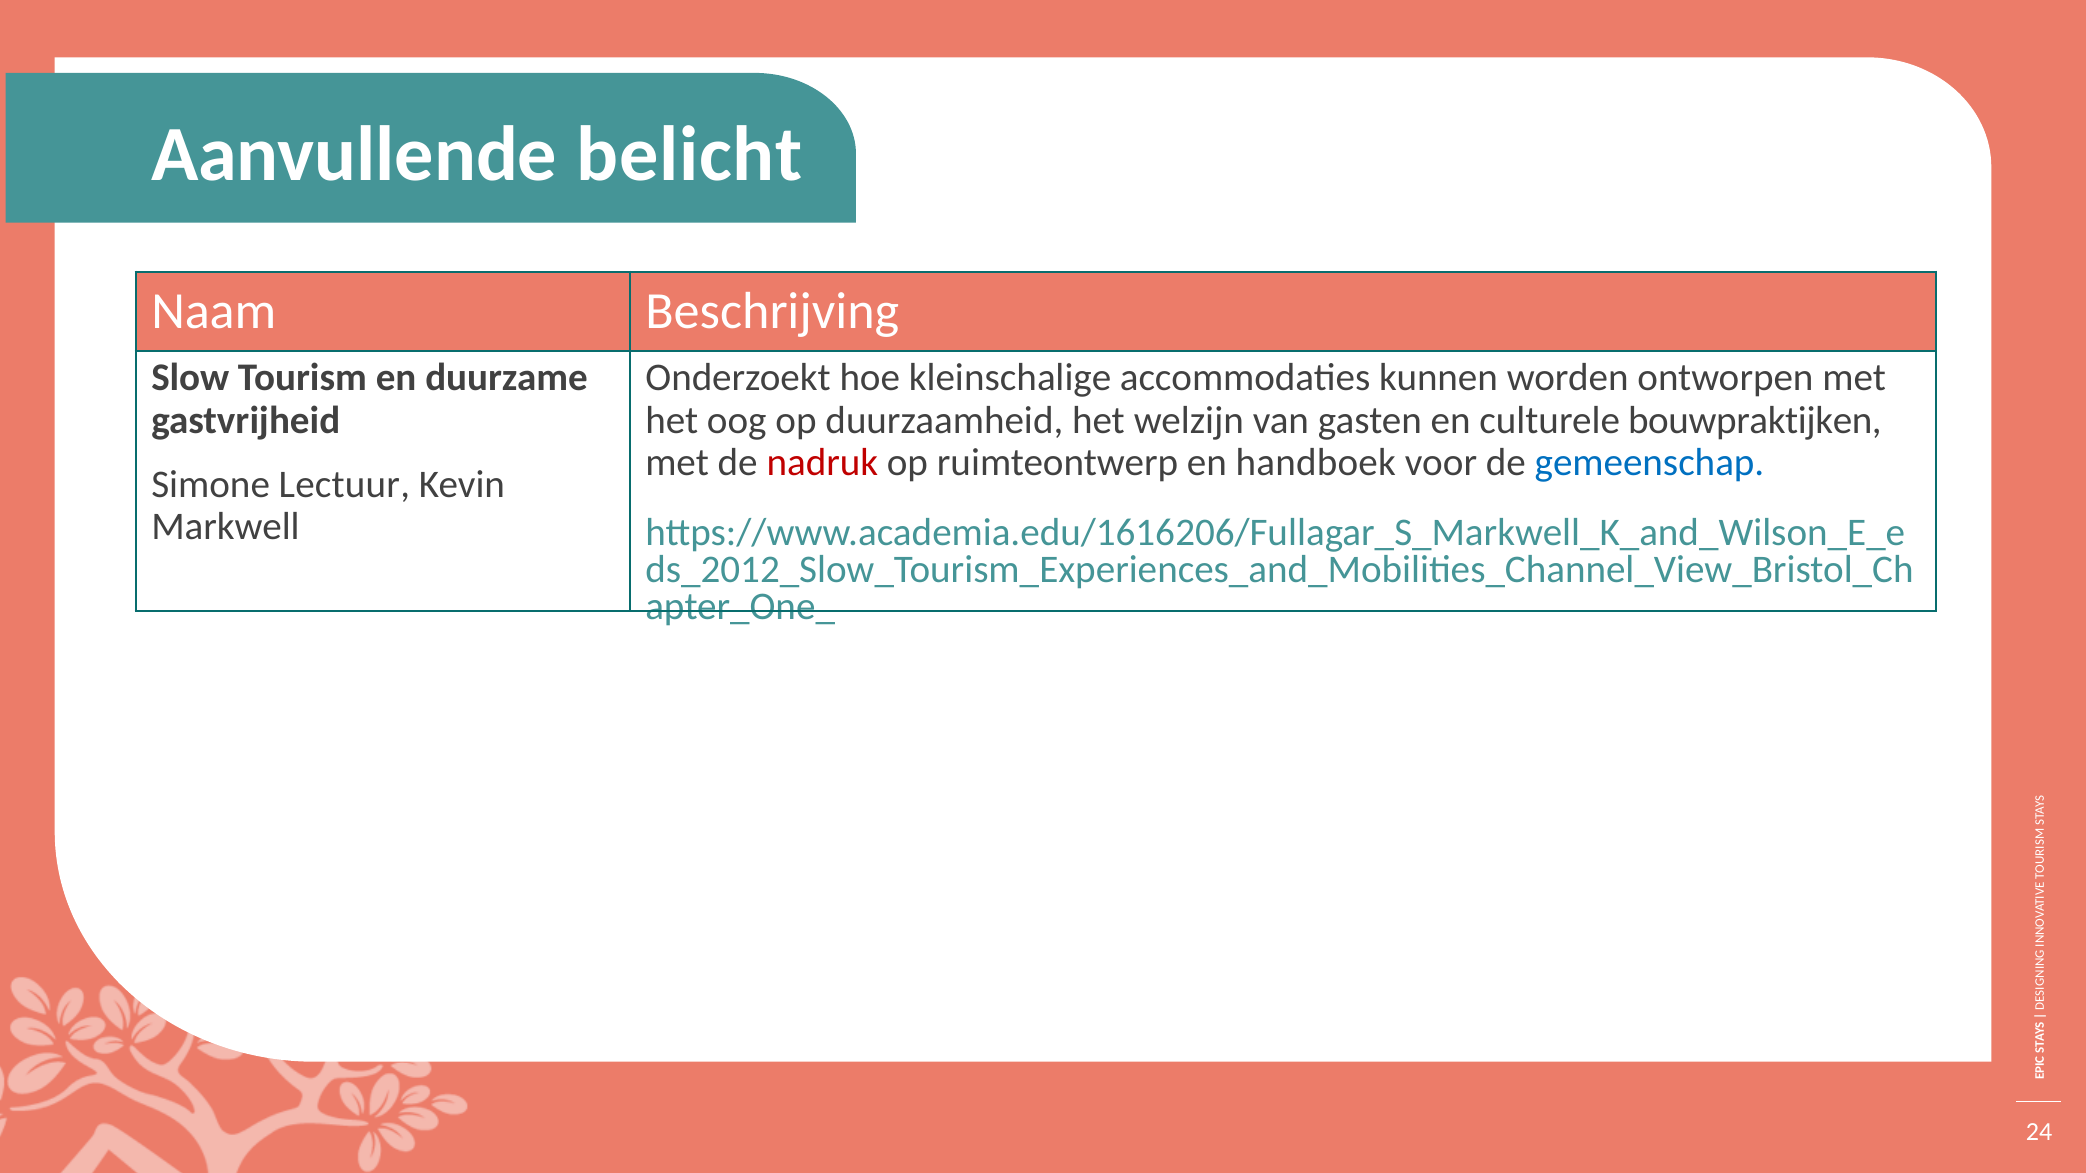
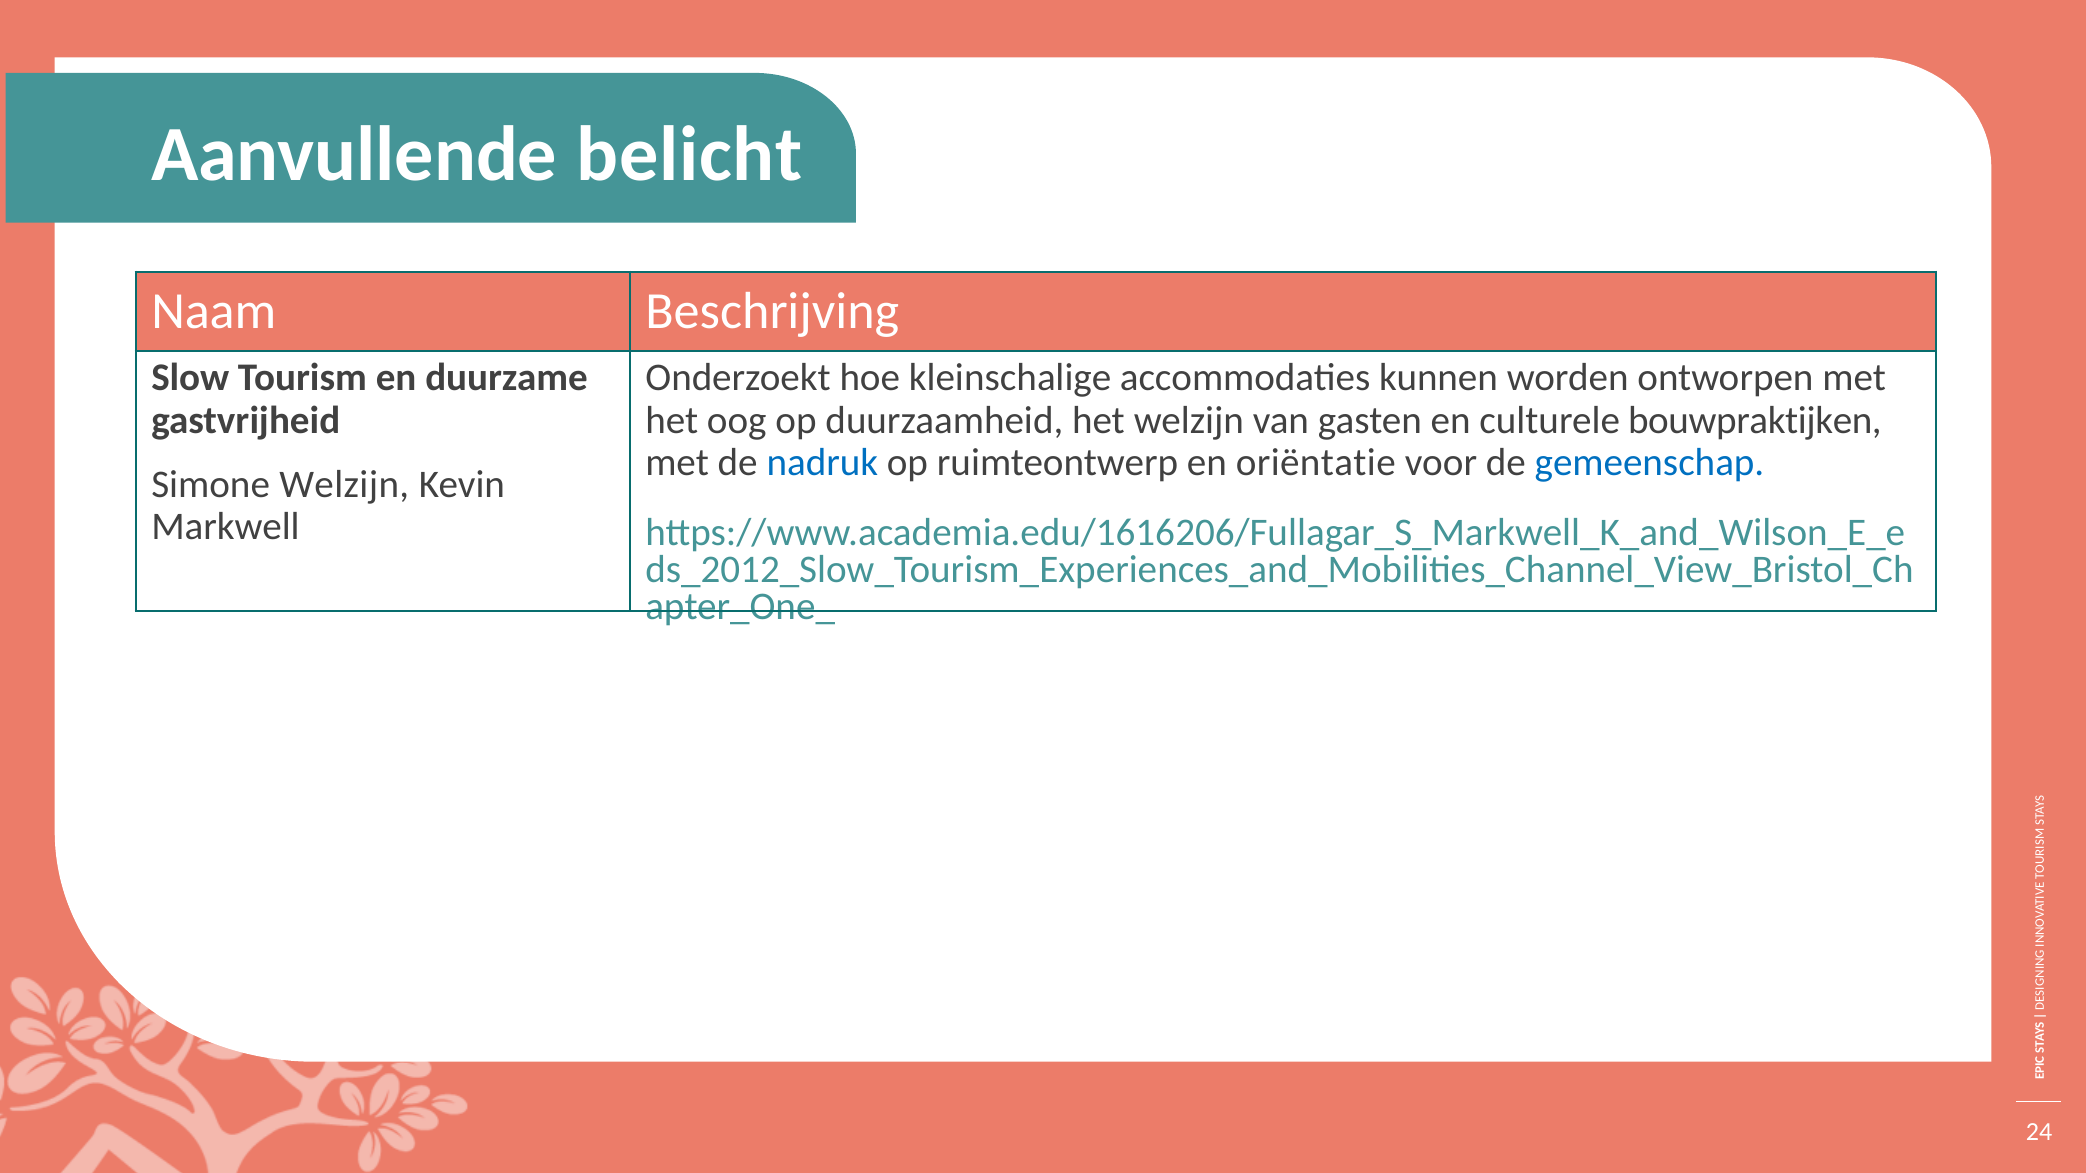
nadruk colour: red -> blue
handboek: handboek -> oriëntatie
Simone Lectuur: Lectuur -> Welzijn
